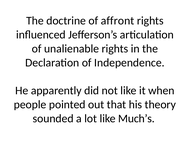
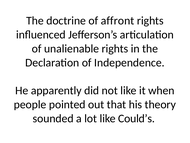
Much’s: Much’s -> Could’s
